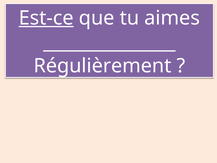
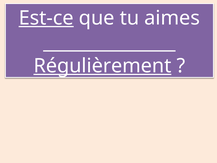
Régulièrement underline: none -> present
